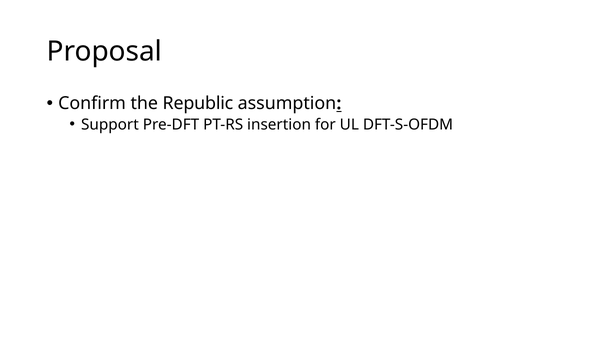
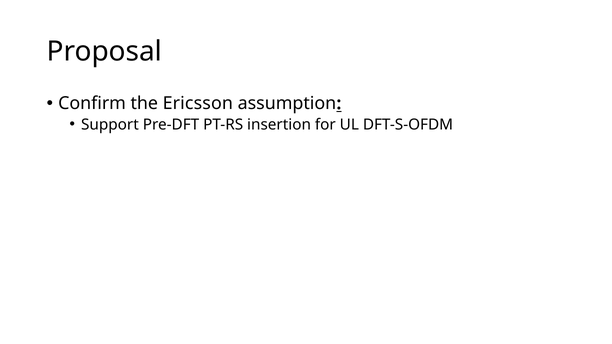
Republic: Republic -> Ericsson
